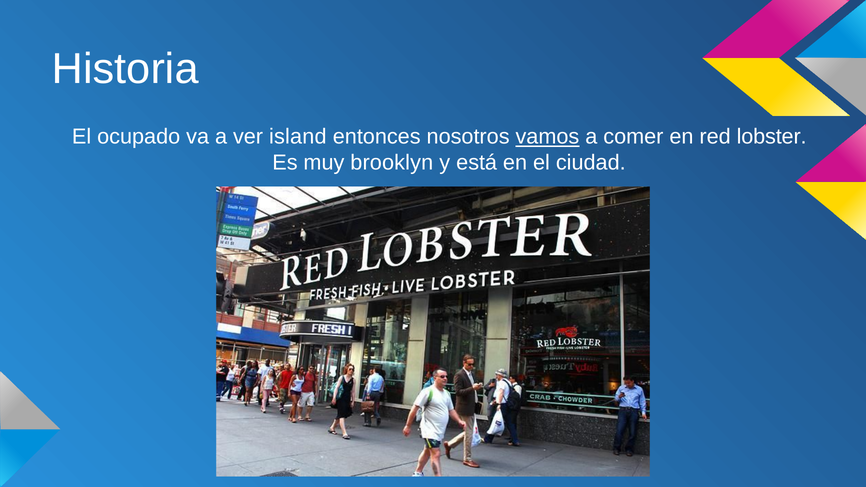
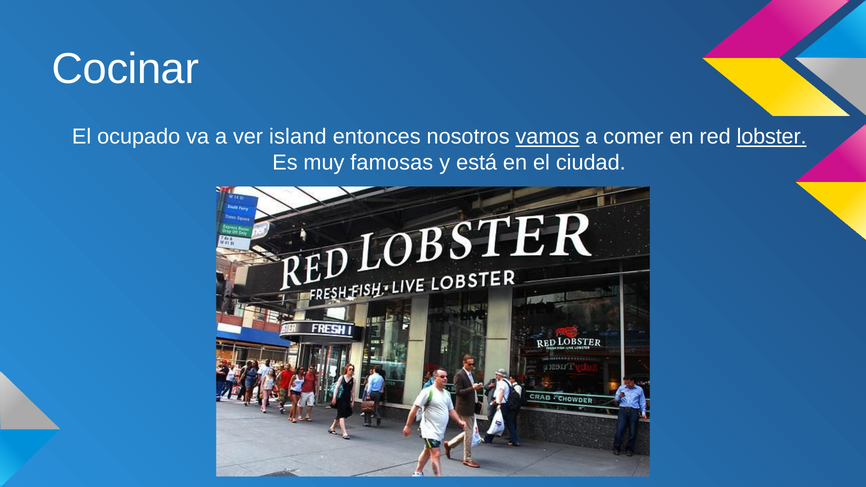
Historia: Historia -> Cocinar
lobster underline: none -> present
brooklyn: brooklyn -> famosas
